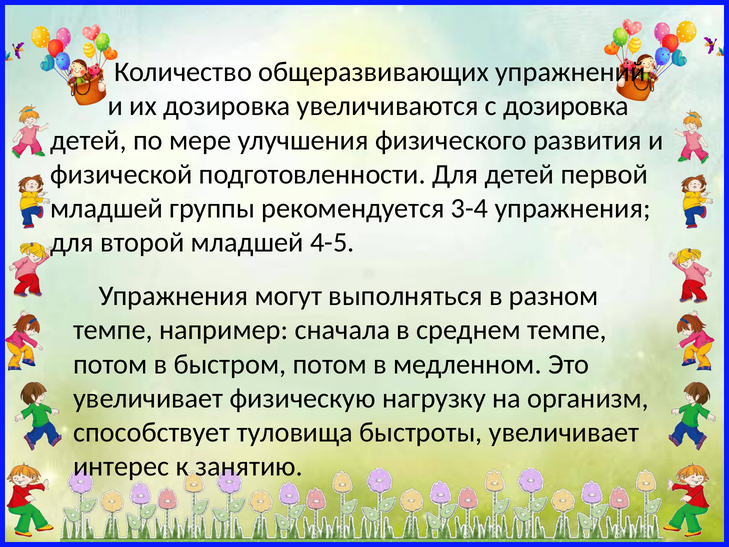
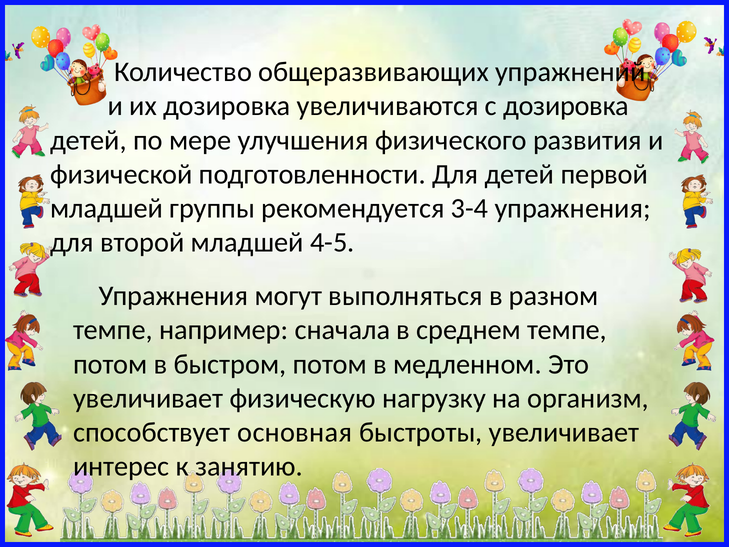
туловища: туловища -> основная
